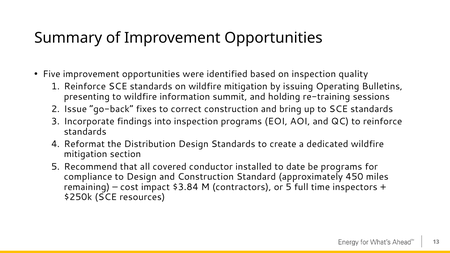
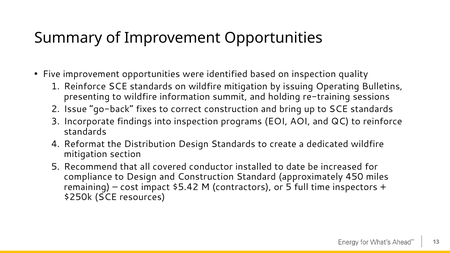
be programs: programs -> increased
$3.84: $3.84 -> $5.42
